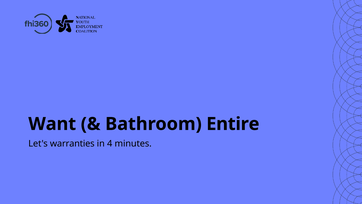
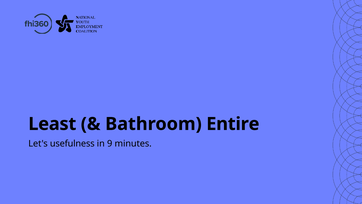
Want: Want -> Least
warranties: warranties -> usefulness
4: 4 -> 9
